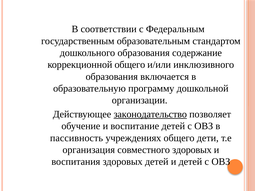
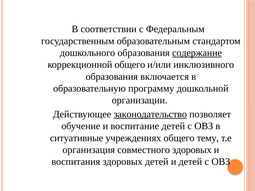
содержание underline: none -> present
пассивность: пассивность -> ситуативные
дети: дети -> тему
